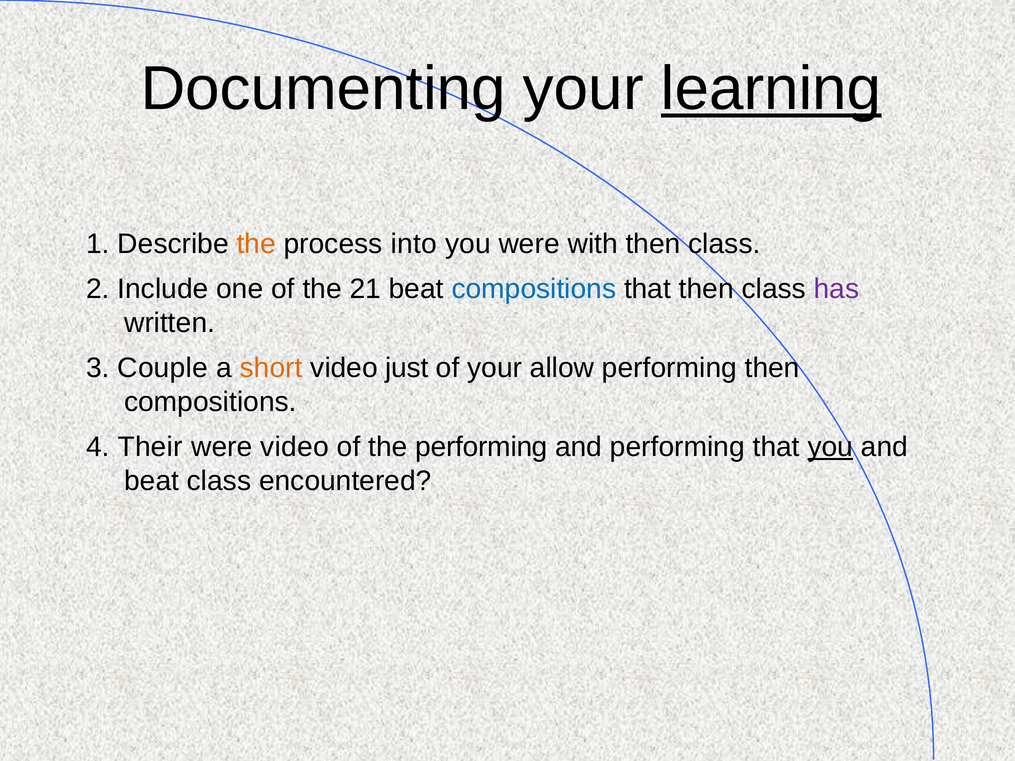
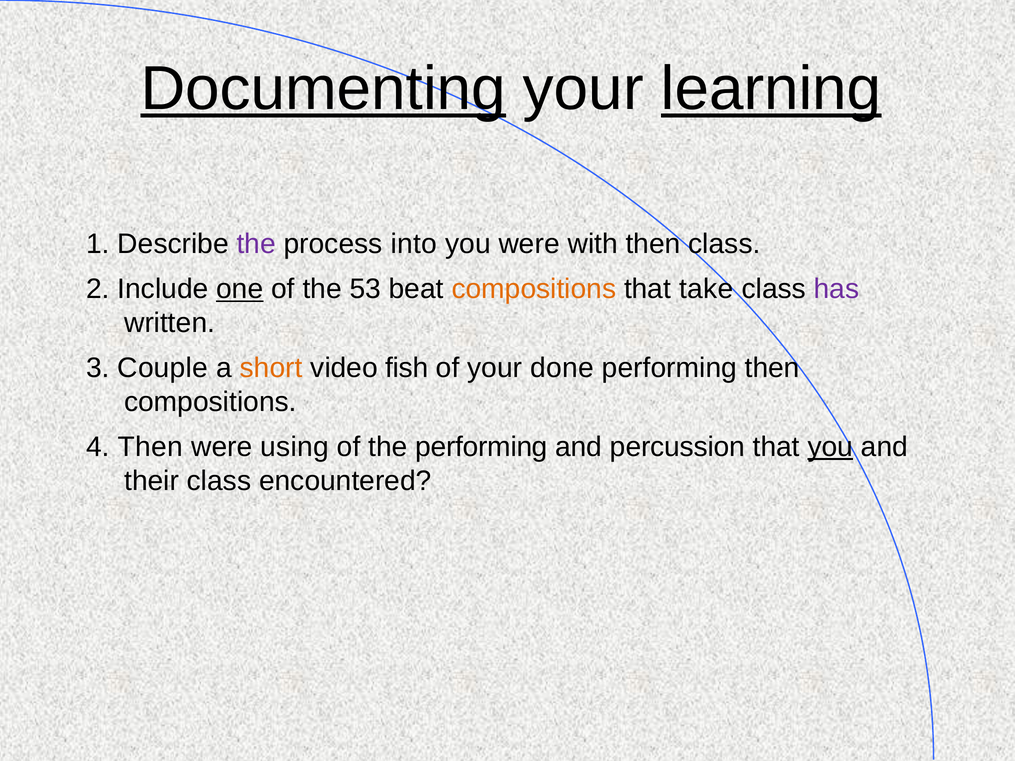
Documenting underline: none -> present
the at (256, 244) colour: orange -> purple
one underline: none -> present
21: 21 -> 53
compositions at (534, 289) colour: blue -> orange
that then: then -> take
just: just -> fish
allow: allow -> done
4 Their: Their -> Then
were video: video -> using
and performing: performing -> percussion
beat at (152, 481): beat -> their
